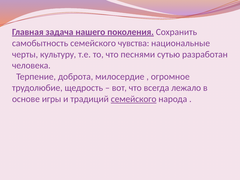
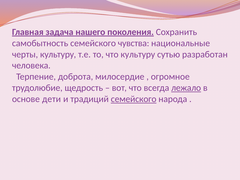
что песнями: песнями -> культуру
лежало underline: none -> present
игры: игры -> дети
